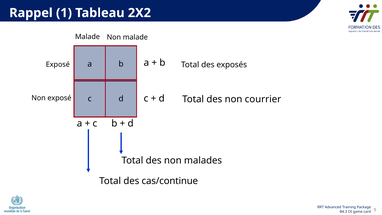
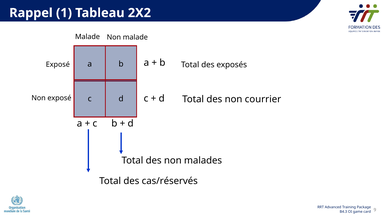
cas/continue: cas/continue -> cas/réservés
